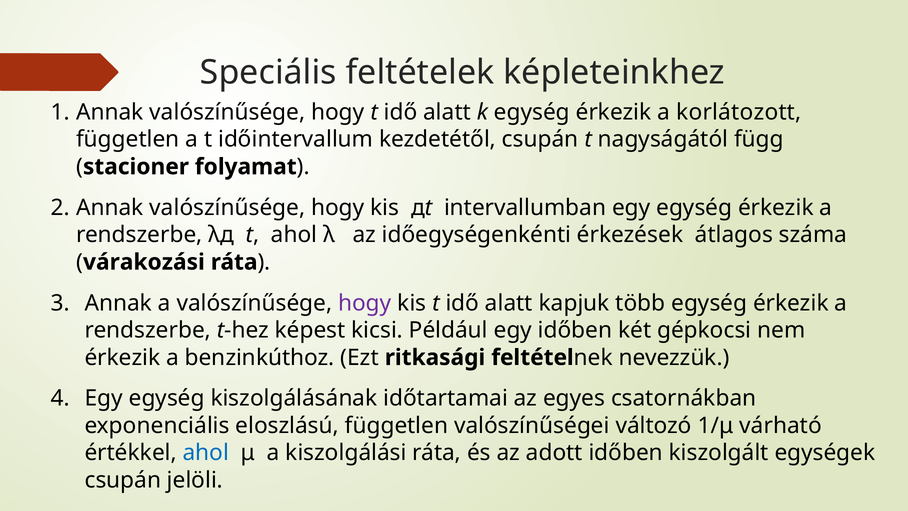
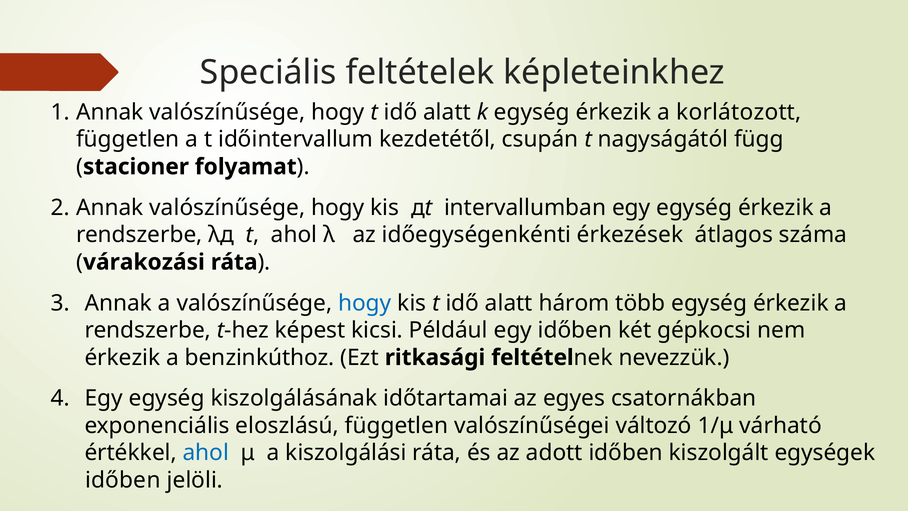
hogy at (365, 303) colour: purple -> blue
kapjuk: kapjuk -> három
csupán at (123, 480): csupán -> időben
